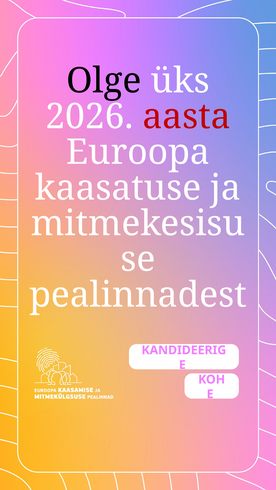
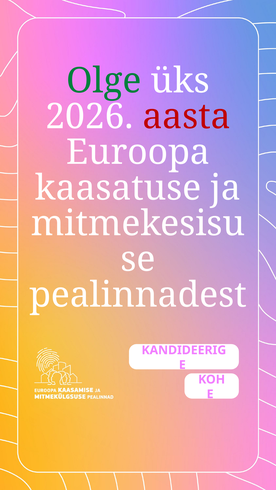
Olge colour: black -> green
